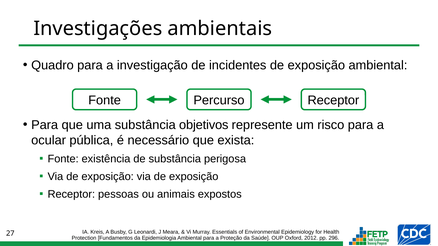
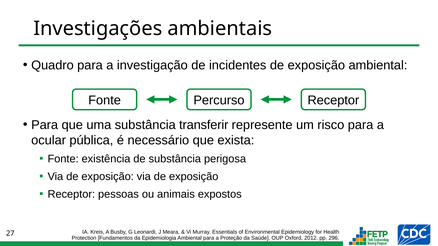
objetivos: objetivos -> transferir
